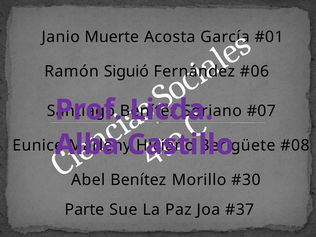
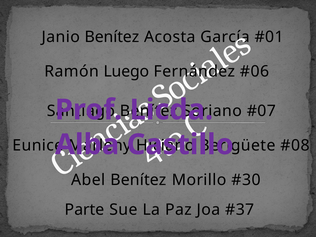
Janio Muerte: Muerte -> Benítez
Siguió: Siguió -> Luego
